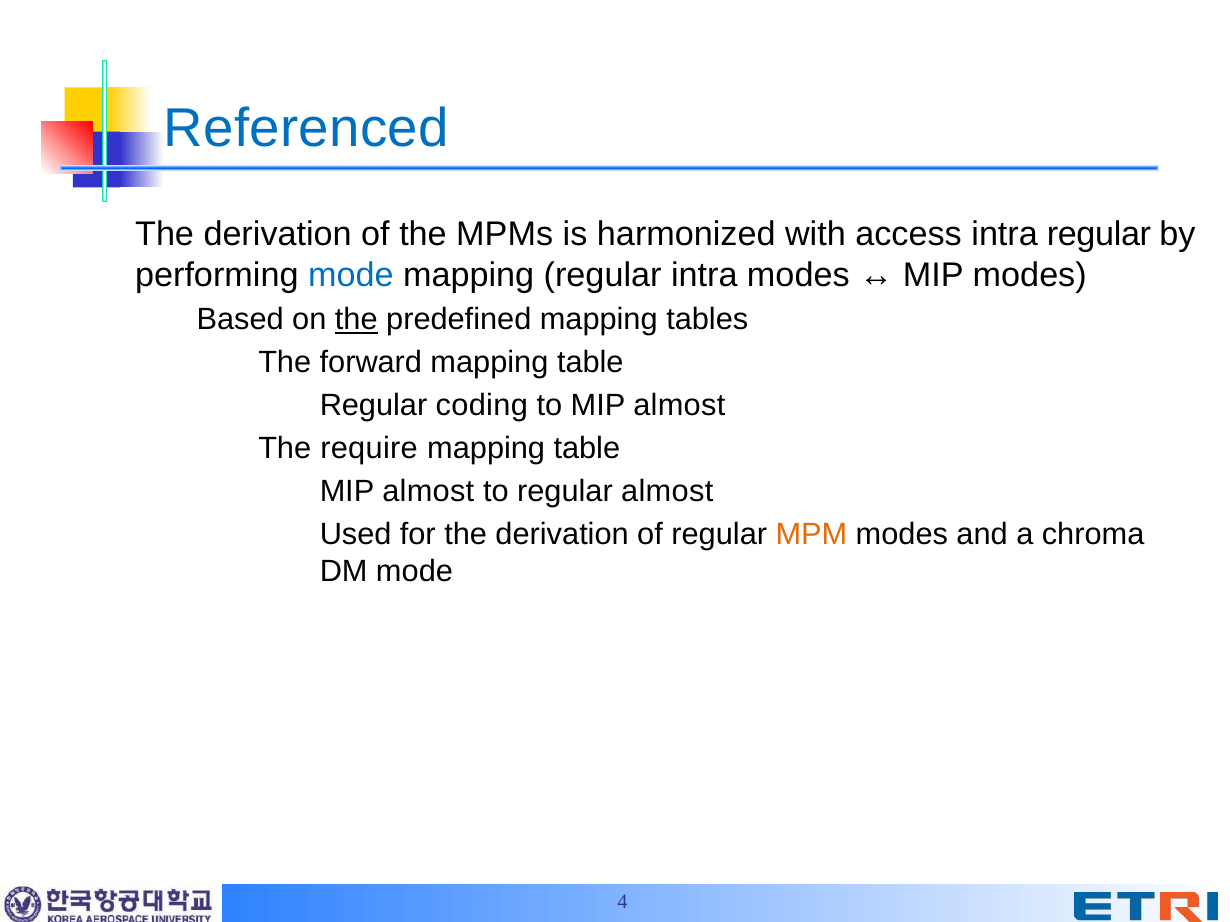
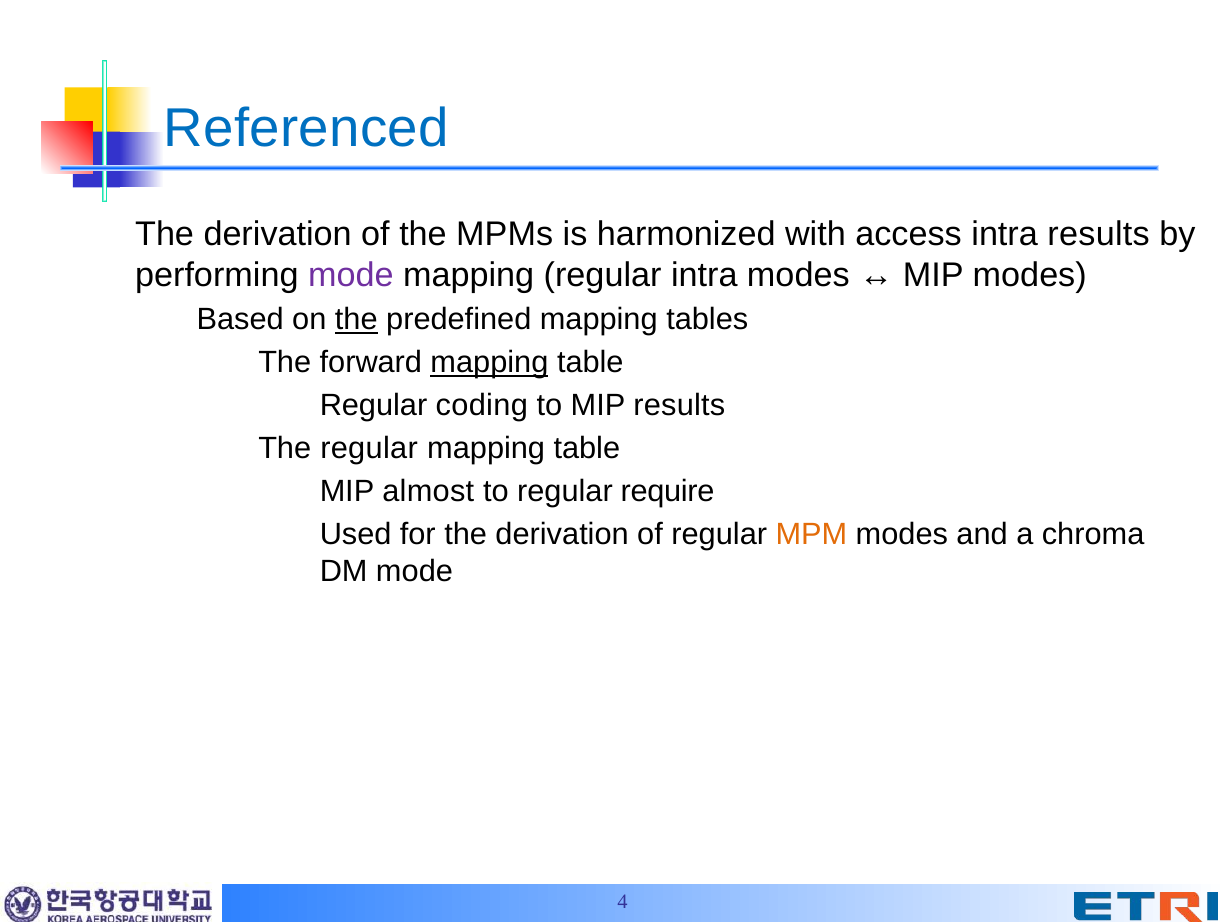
intra regular: regular -> results
mode at (351, 275) colour: blue -> purple
mapping at (489, 363) underline: none -> present
to MIP almost: almost -> results
The require: require -> regular
regular almost: almost -> require
